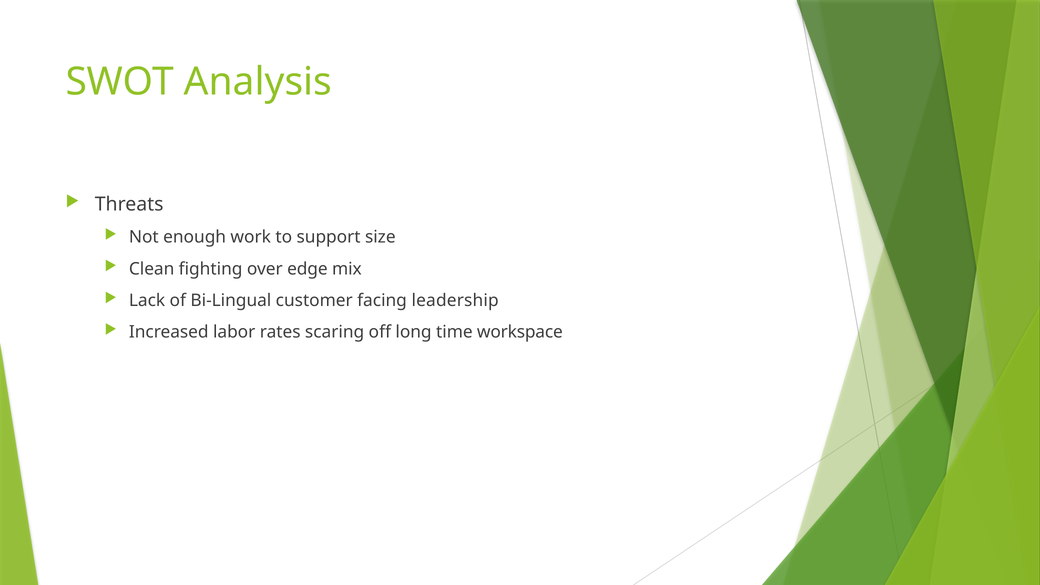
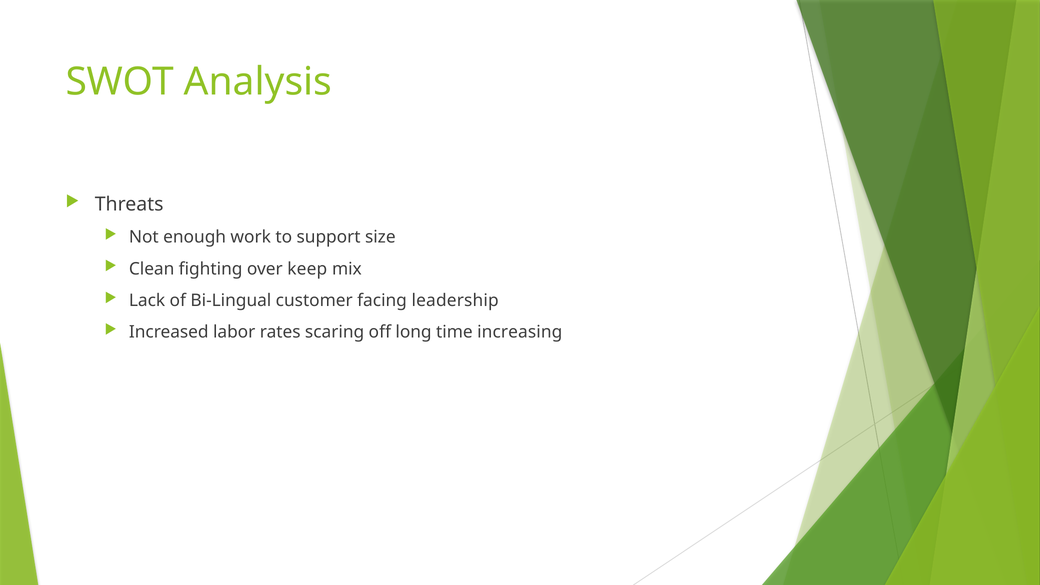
edge: edge -> keep
workspace: workspace -> increasing
